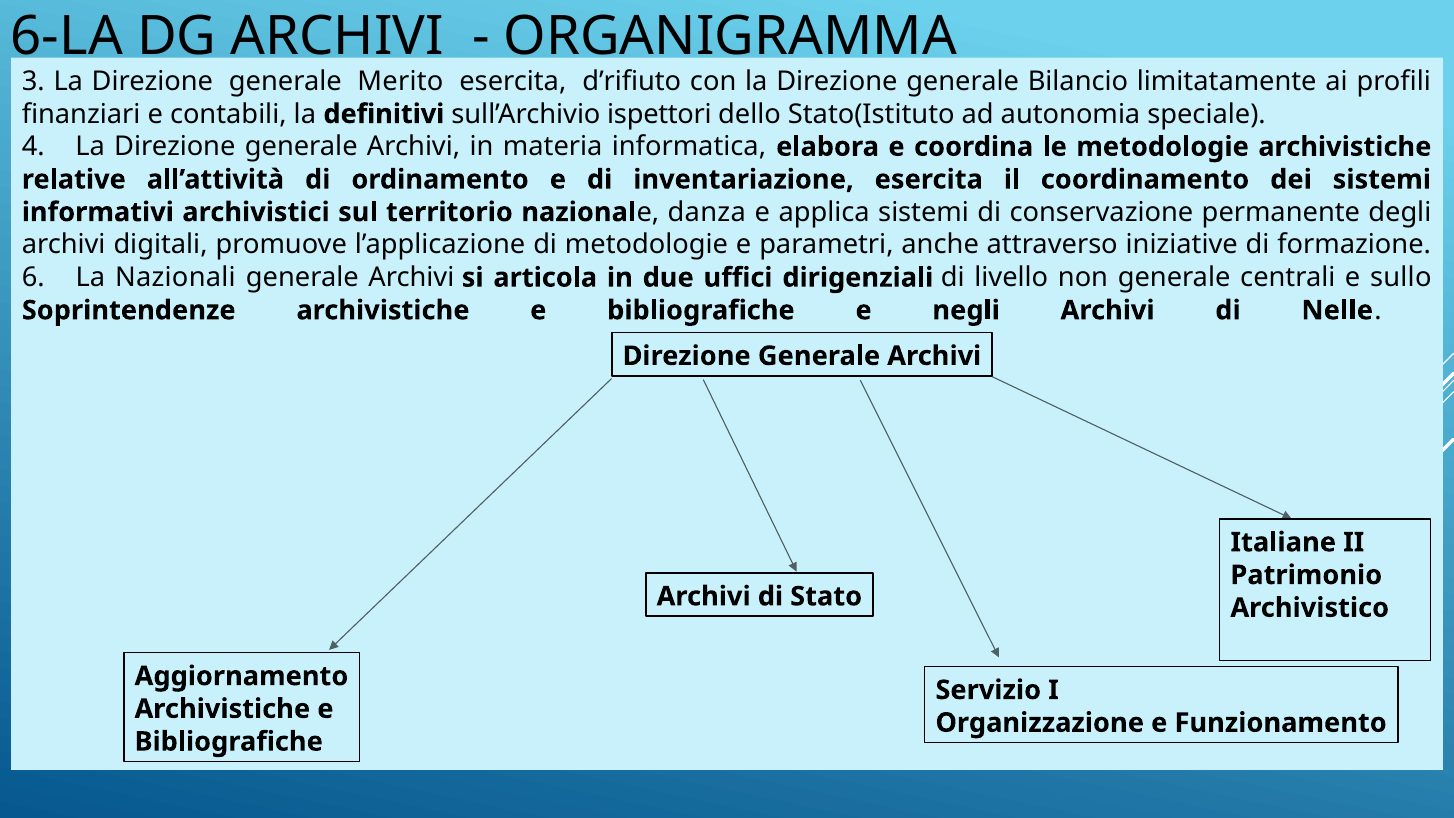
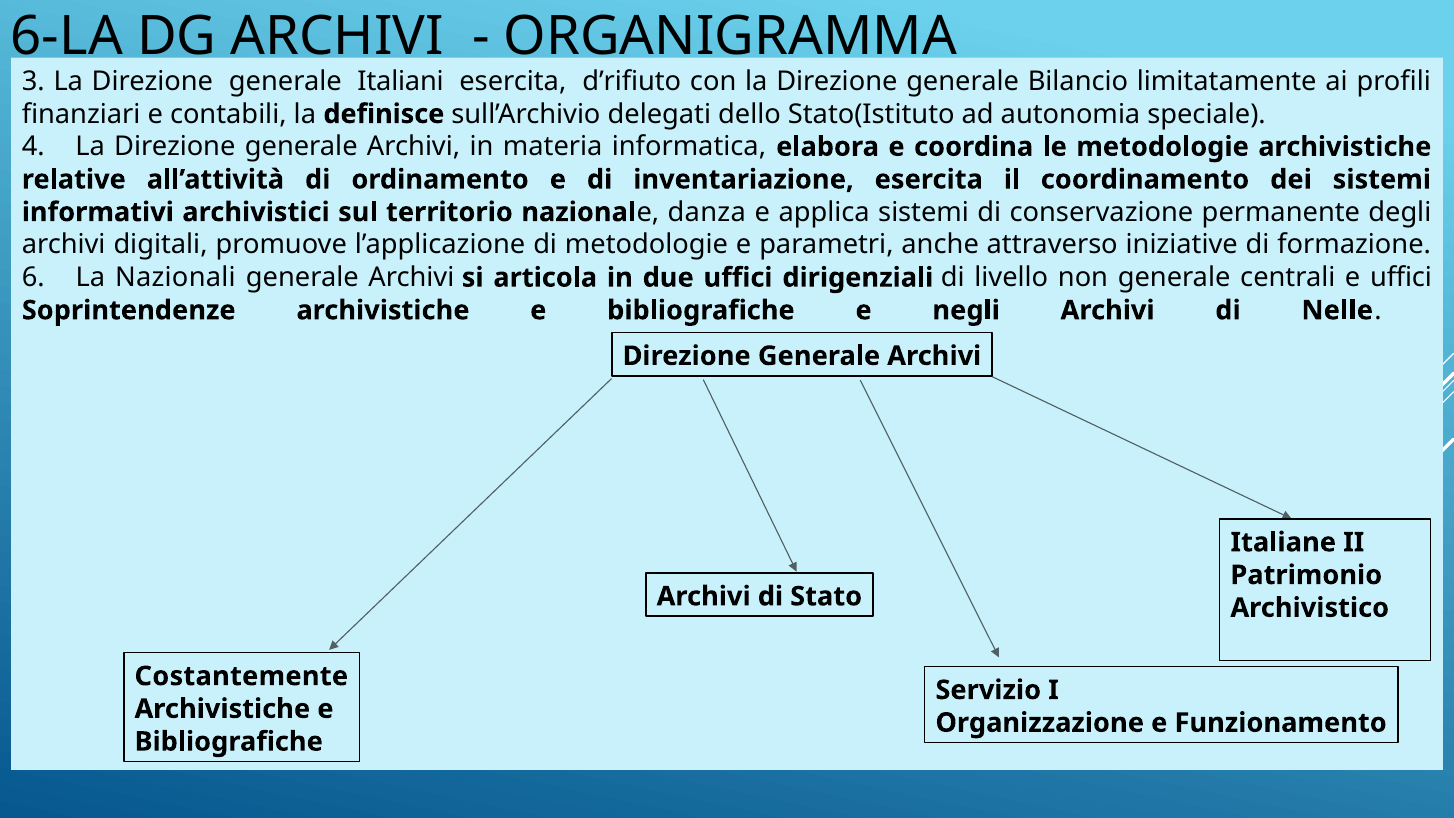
Merito: Merito -> Italiani
definitivi: definitivi -> definisce
ispettori: ispettori -> delegati
e sullo: sullo -> uffici
Aggiornamento: Aggiornamento -> Costantemente
